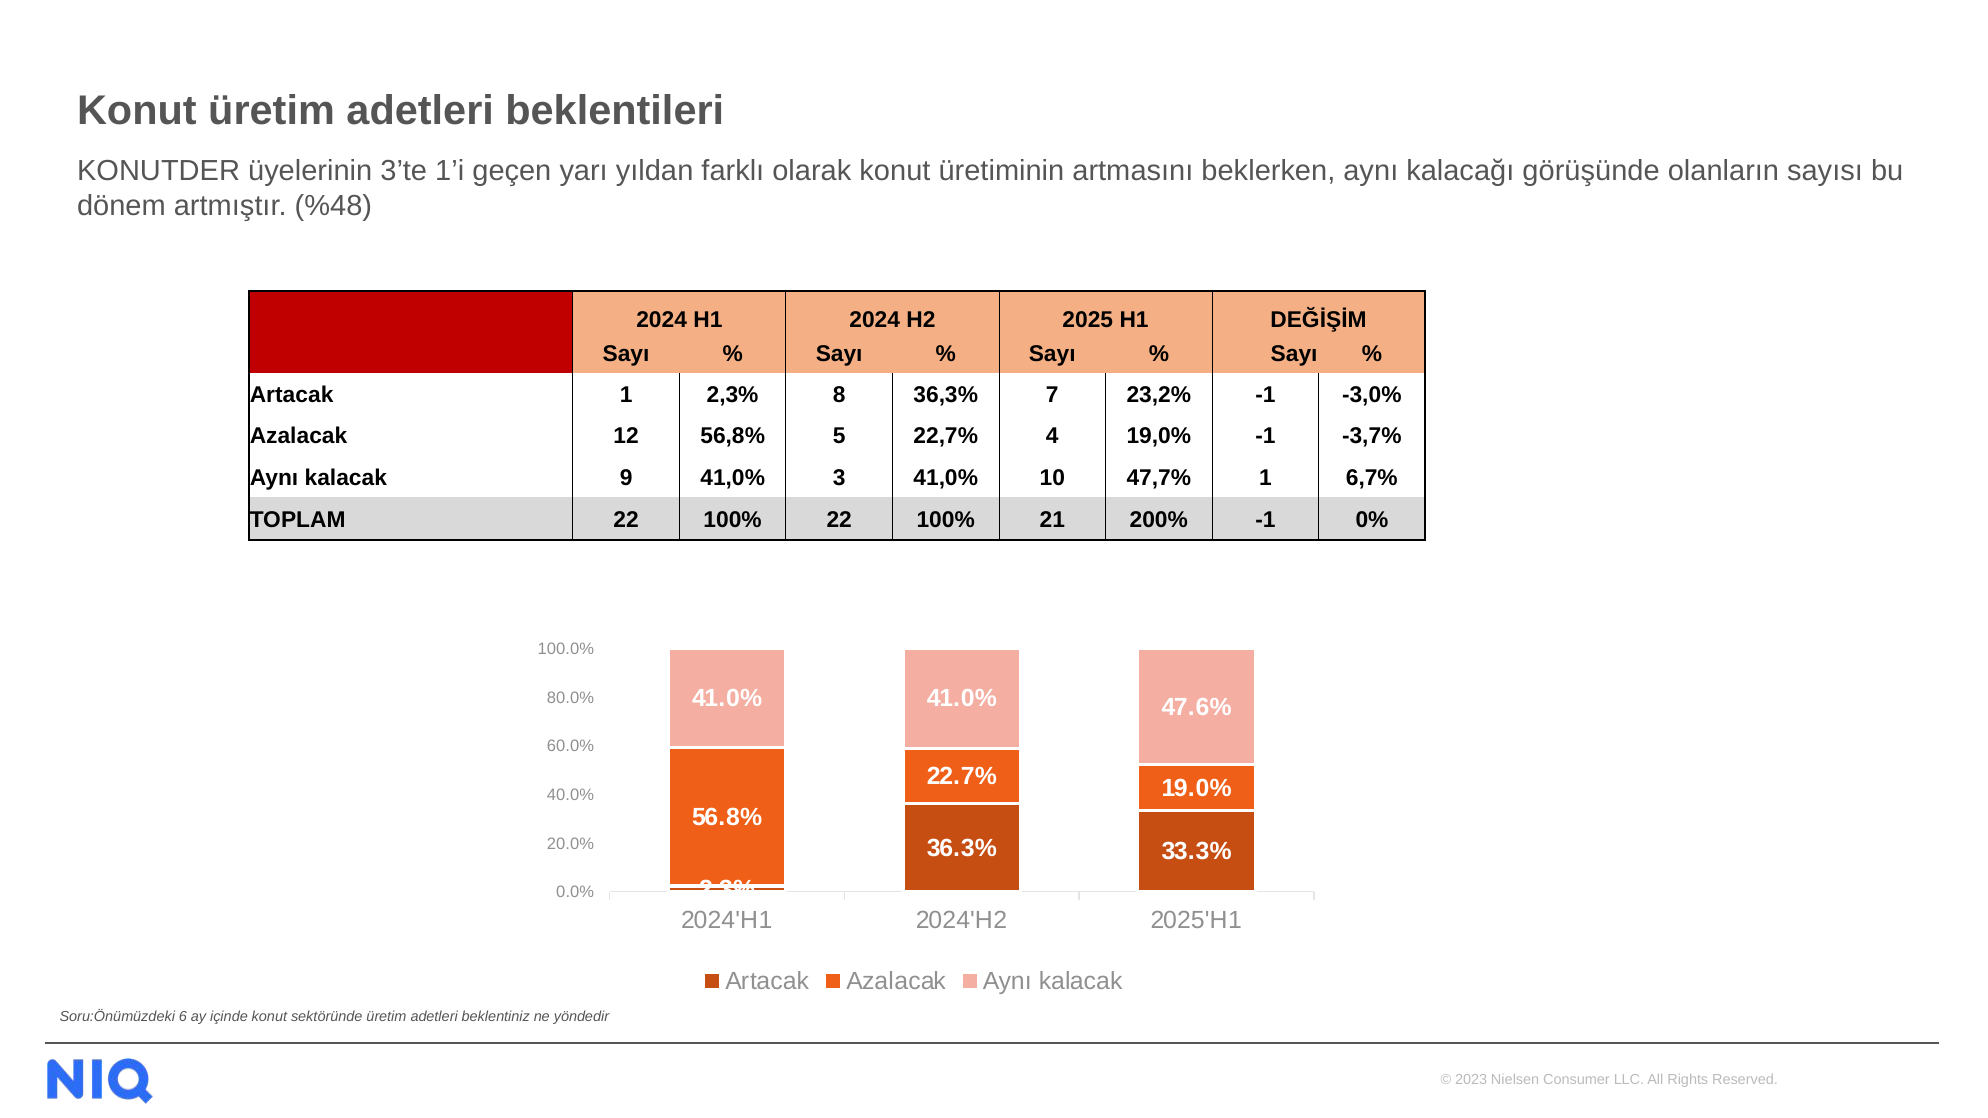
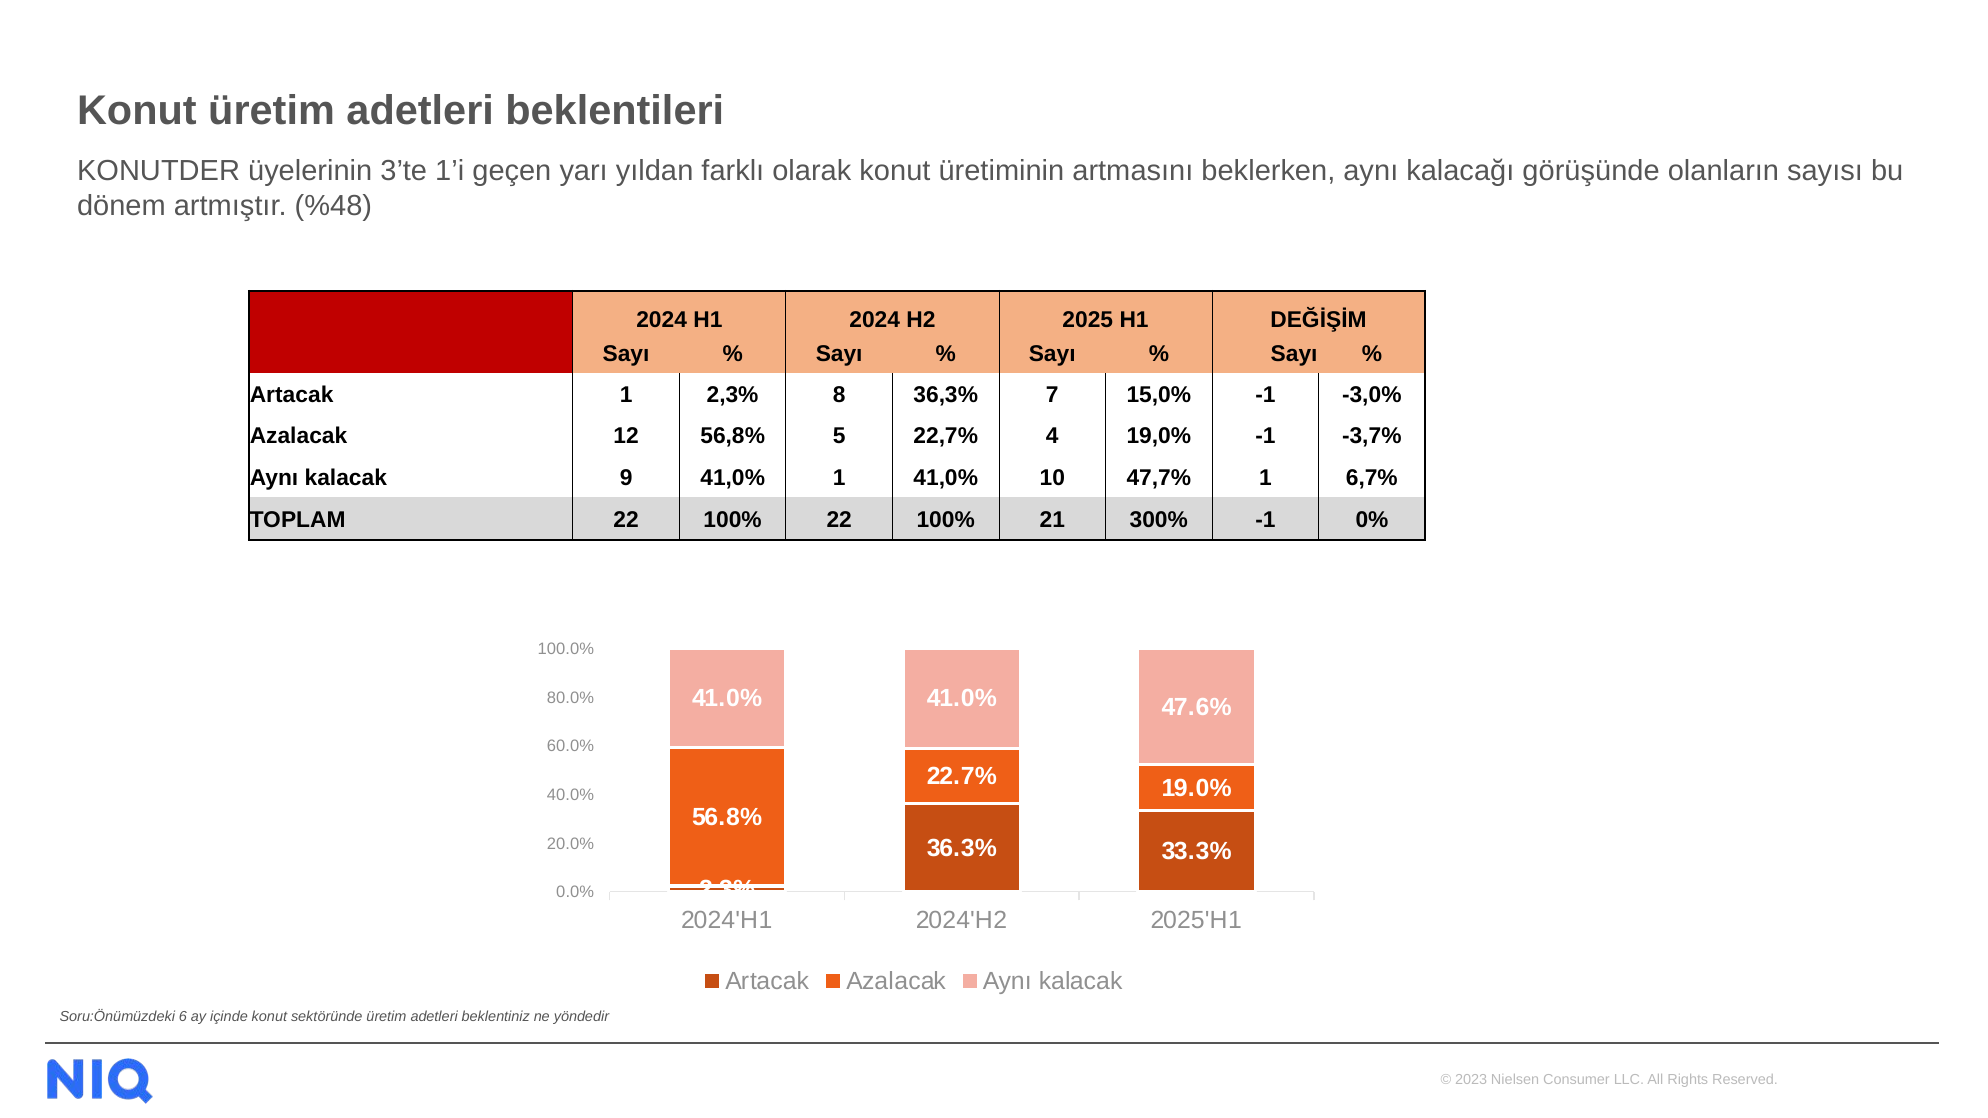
23,2%: 23,2% -> 15,0%
41,0% 3: 3 -> 1
200%: 200% -> 300%
